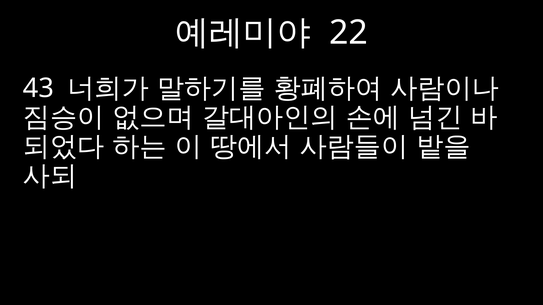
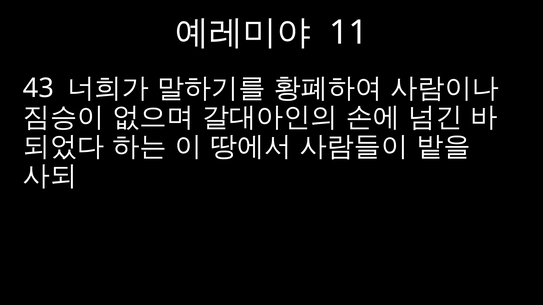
22: 22 -> 11
